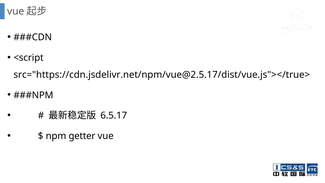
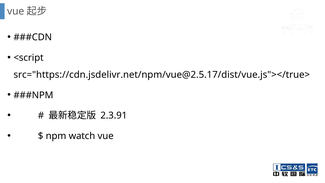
6.5.17: 6.5.17 -> 2.3.91
getter: getter -> watch
